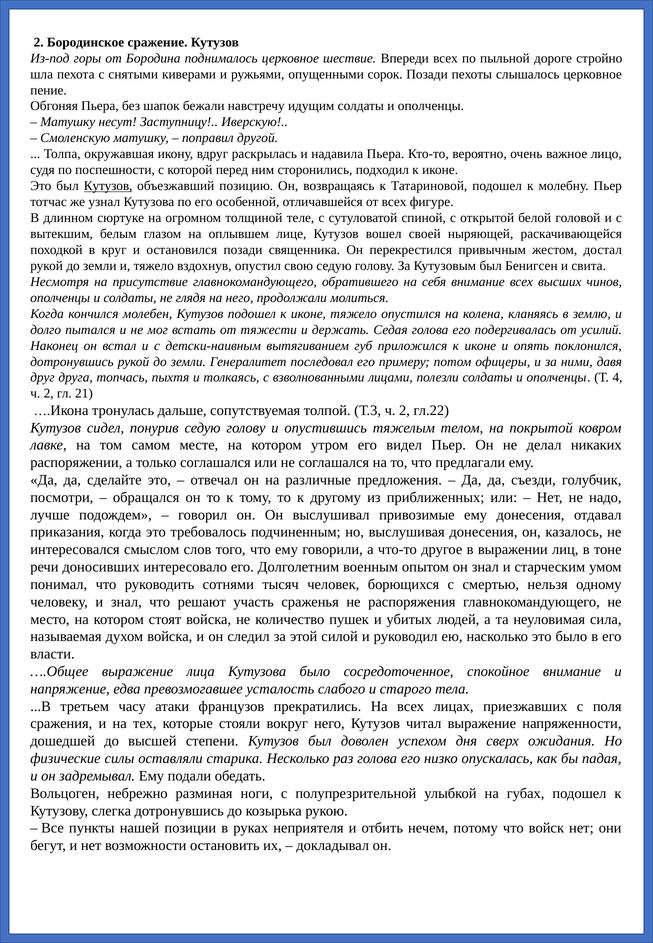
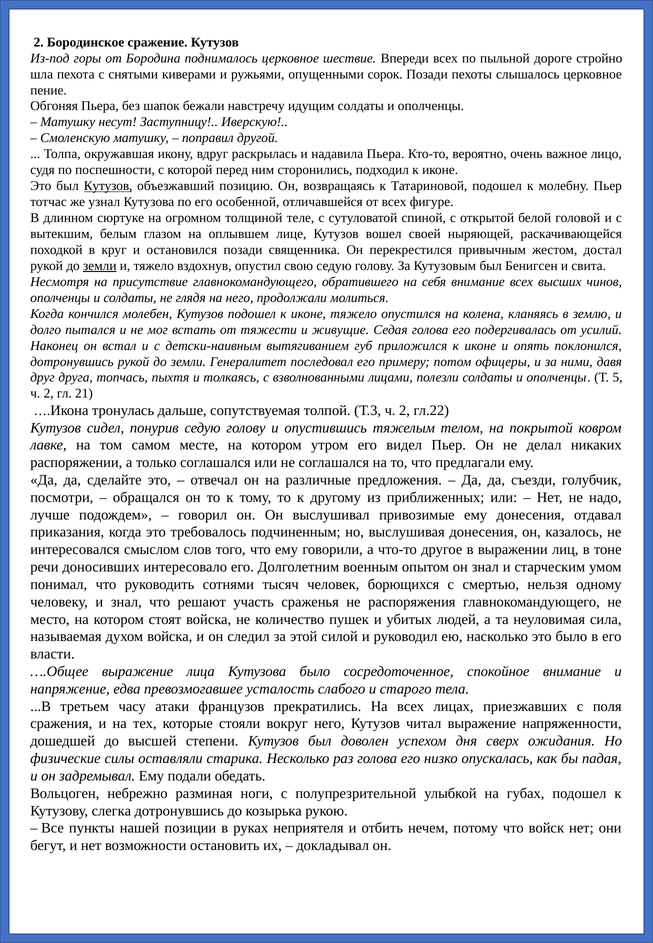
земли at (100, 266) underline: none -> present
держать: держать -> живущие
4: 4 -> 5
